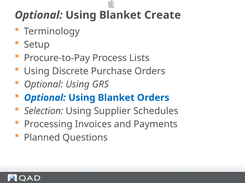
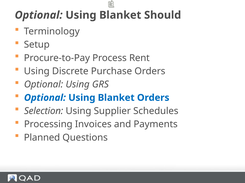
Create: Create -> Should
Lists: Lists -> Rent
